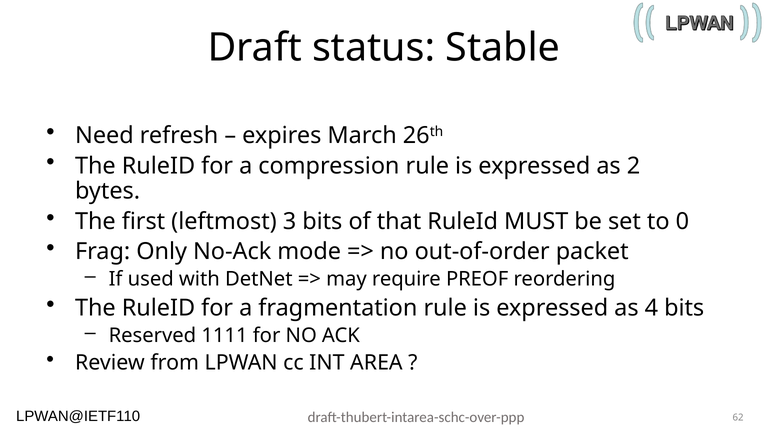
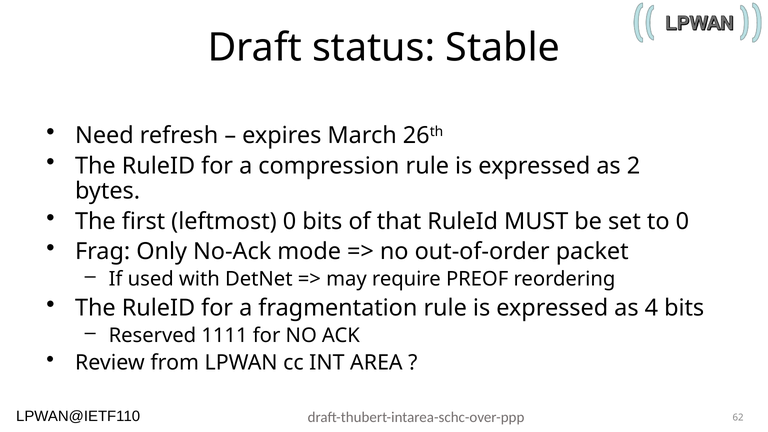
leftmost 3: 3 -> 0
